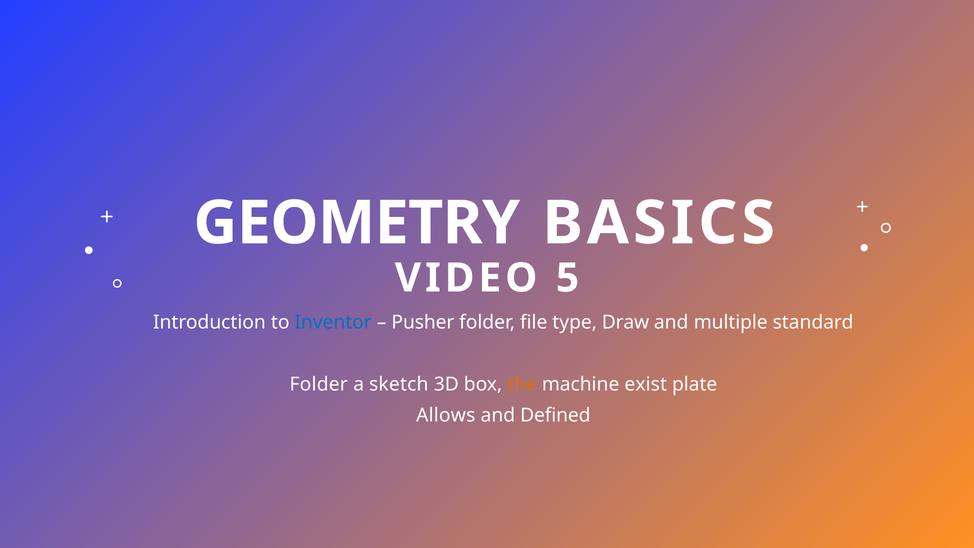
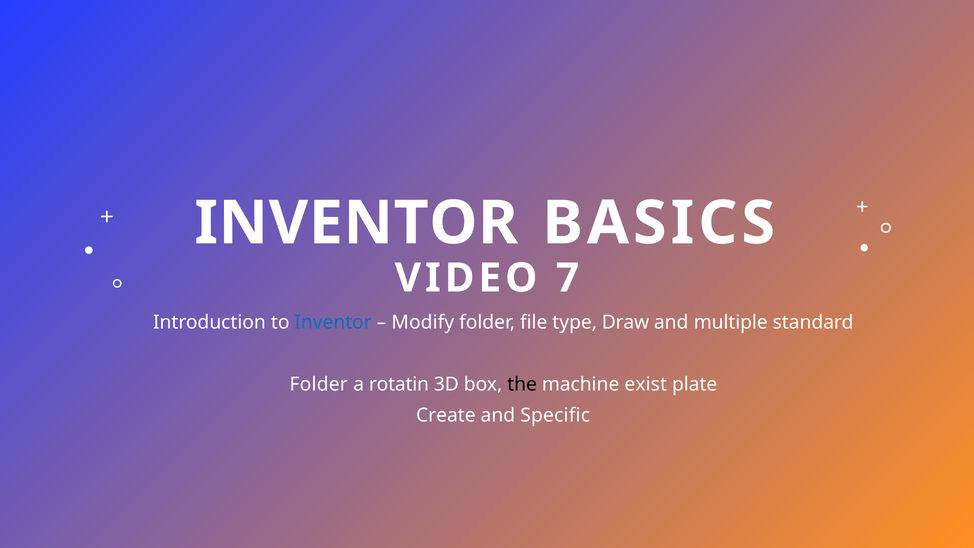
GEOMETRY at (357, 223): GEOMETRY -> INVENTOR
5: 5 -> 7
Pusher: Pusher -> Modify
sketch: sketch -> rotatin
the colour: orange -> black
Allows: Allows -> Create
Defined: Defined -> Specific
